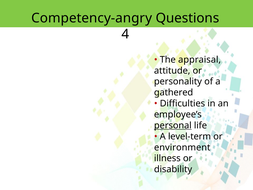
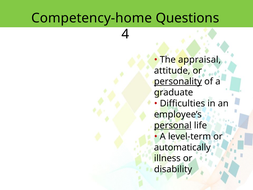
Competency-angry: Competency-angry -> Competency-home
personality underline: none -> present
gathered: gathered -> graduate
environment: environment -> automatically
